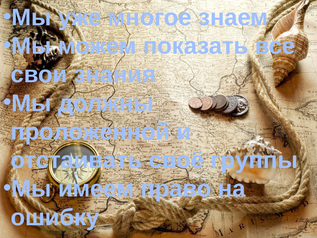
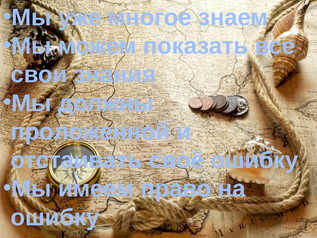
своё группы: группы -> ошибку
